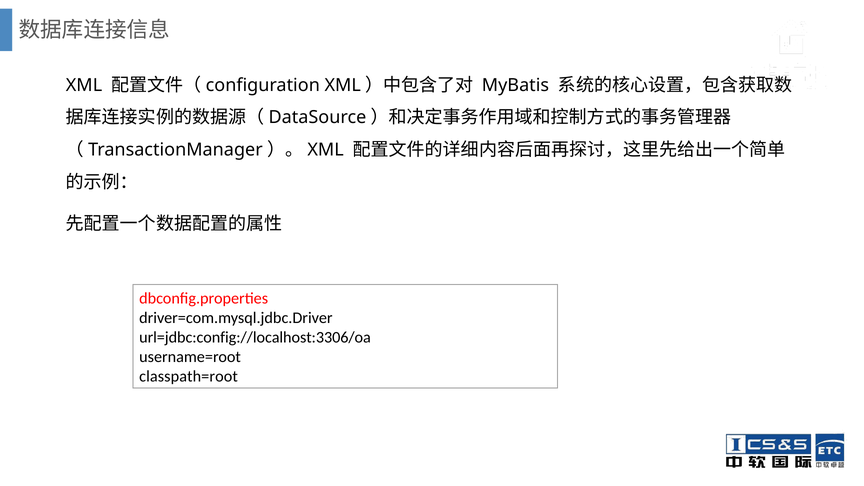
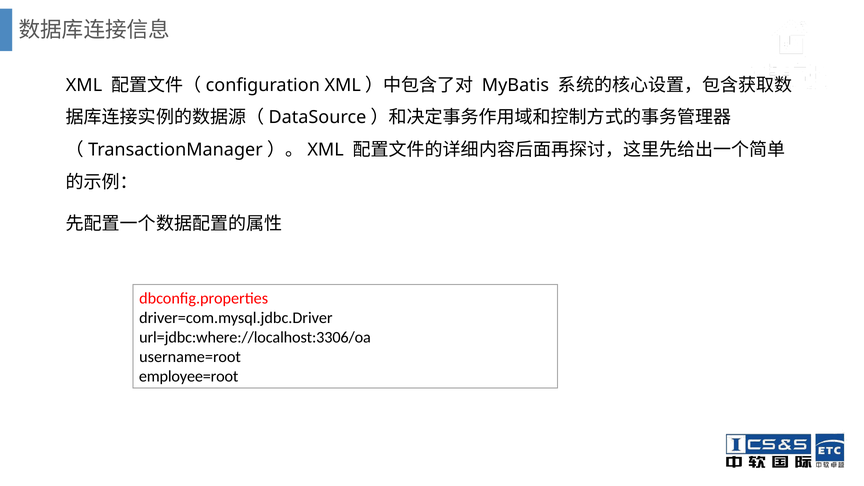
url=jdbc:config://localhost:3306/oa: url=jdbc:config://localhost:3306/oa -> url=jdbc:where://localhost:3306/oa
classpath=root: classpath=root -> employee=root
